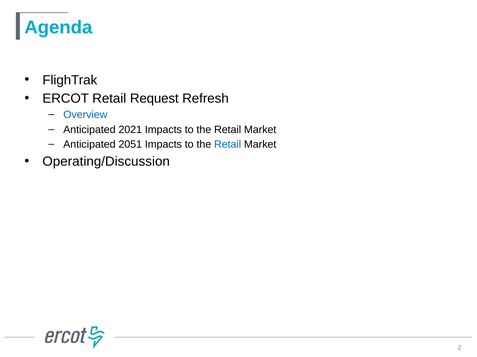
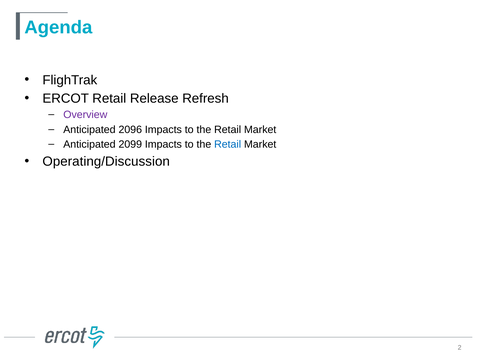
Request: Request -> Release
Overview colour: blue -> purple
2021: 2021 -> 2096
2051: 2051 -> 2099
